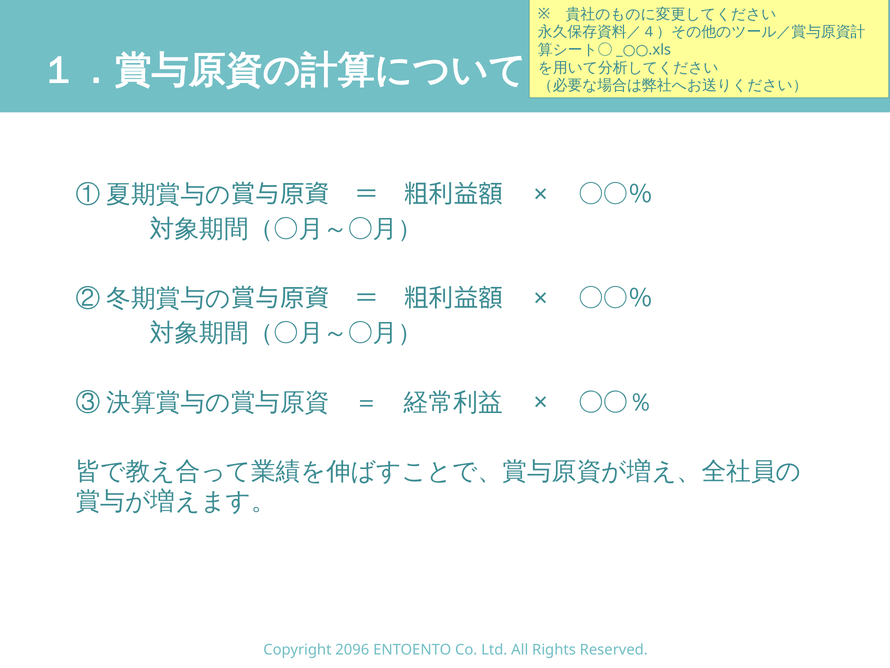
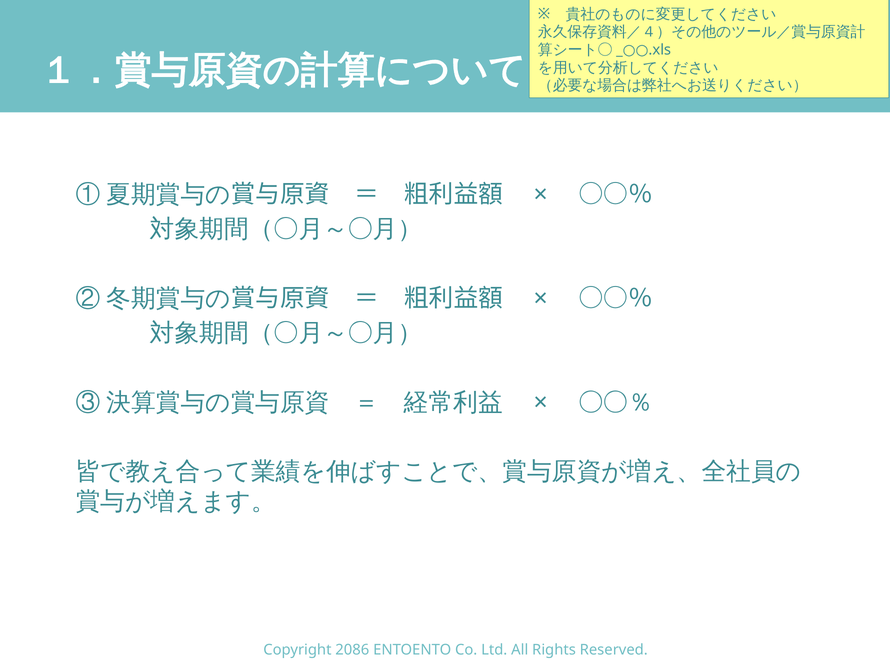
2096: 2096 -> 2086
